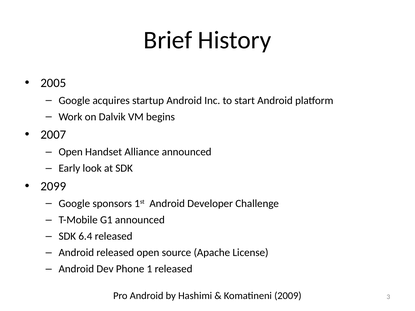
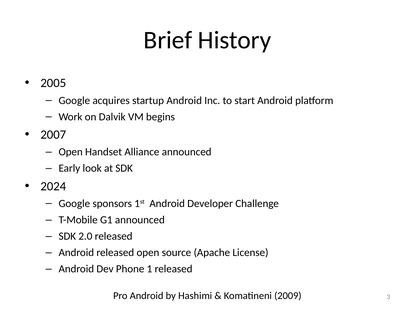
2099: 2099 -> 2024
6.4: 6.4 -> 2.0
